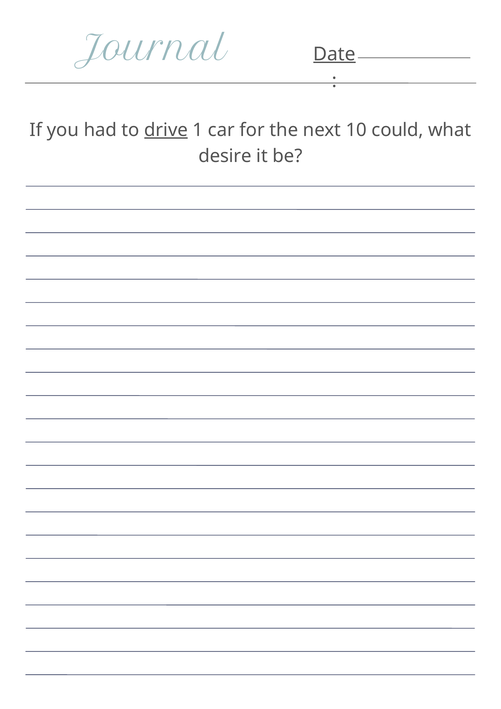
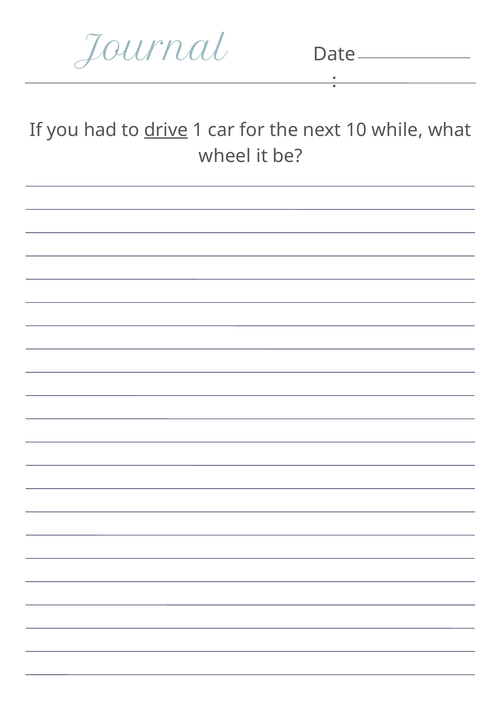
Date underline: present -> none
could: could -> while
desire: desire -> wheel
